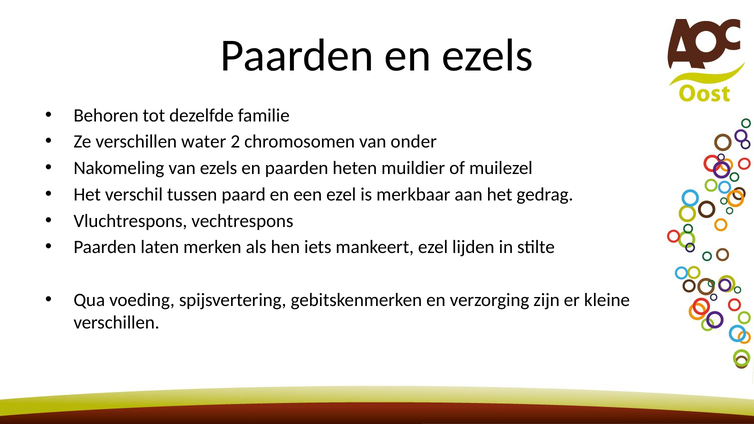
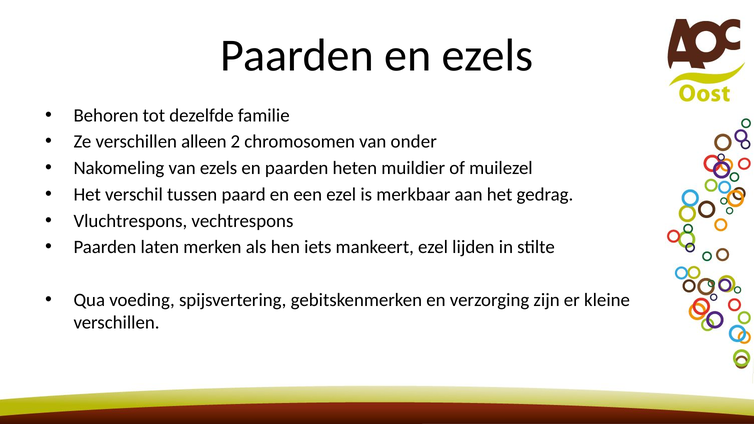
water: water -> alleen
